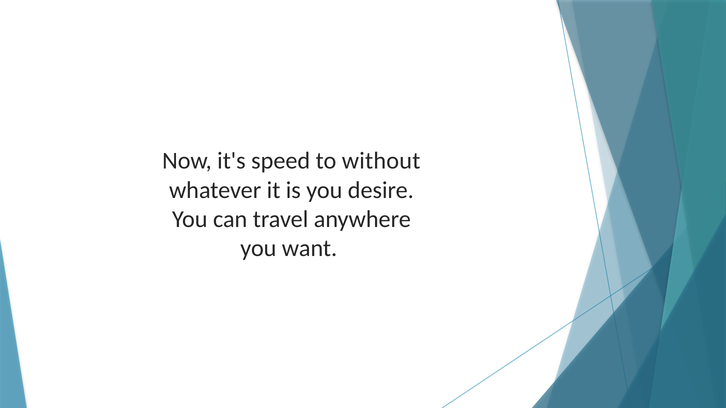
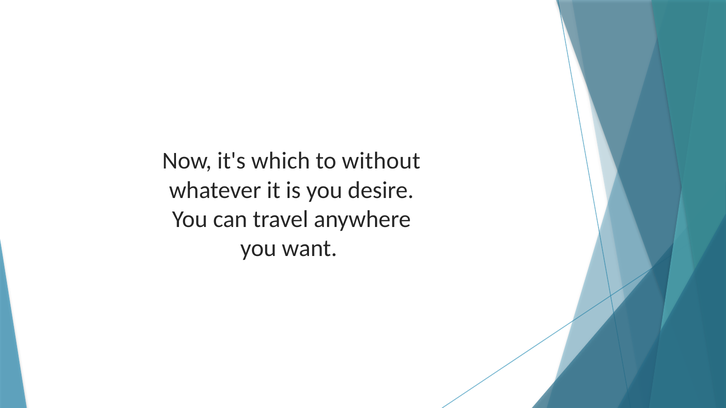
speed: speed -> which
